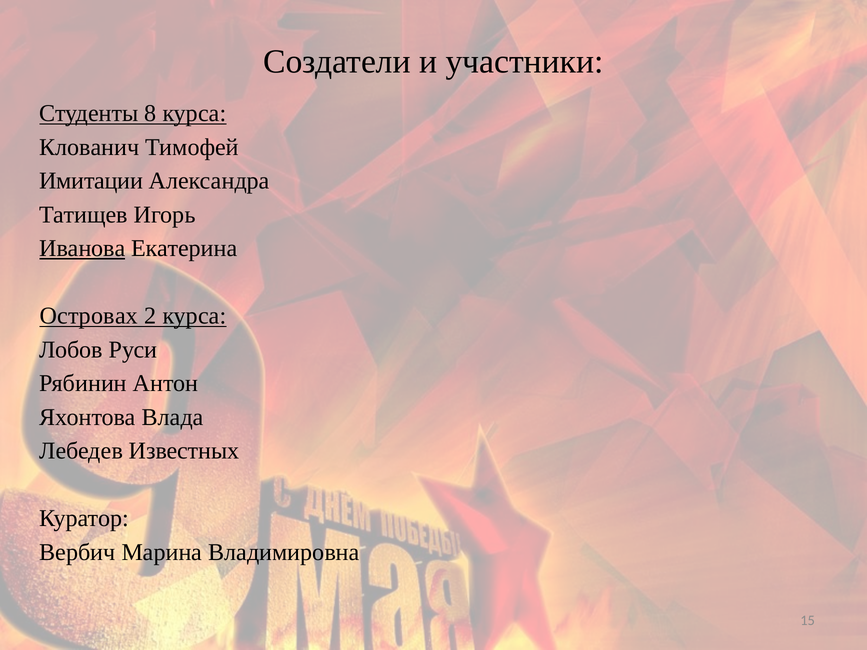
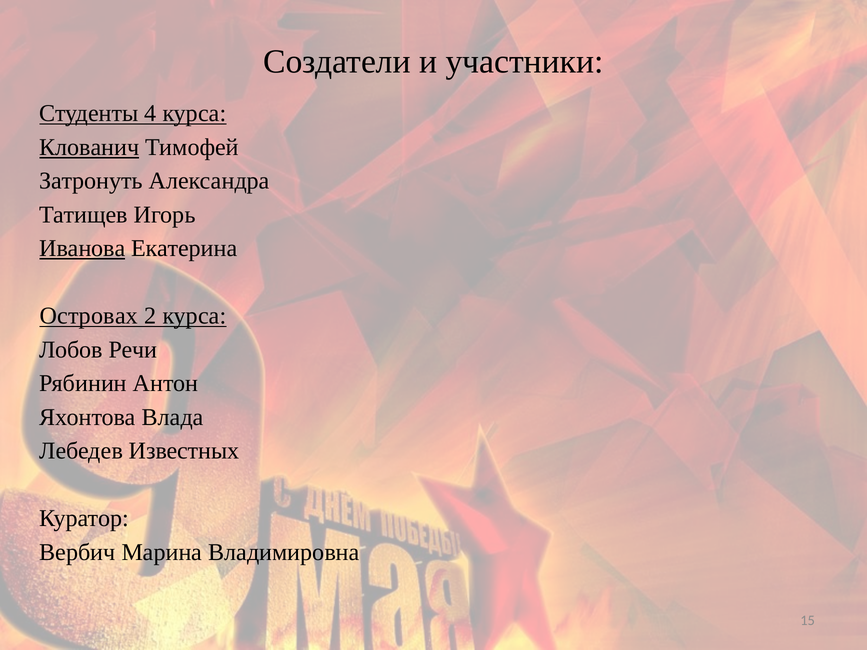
8: 8 -> 4
Клованич underline: none -> present
Имитации: Имитации -> Затронуть
Руси: Руси -> Речи
